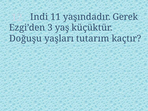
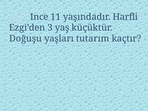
Indi: Indi -> Ince
Gerek: Gerek -> Harfli
